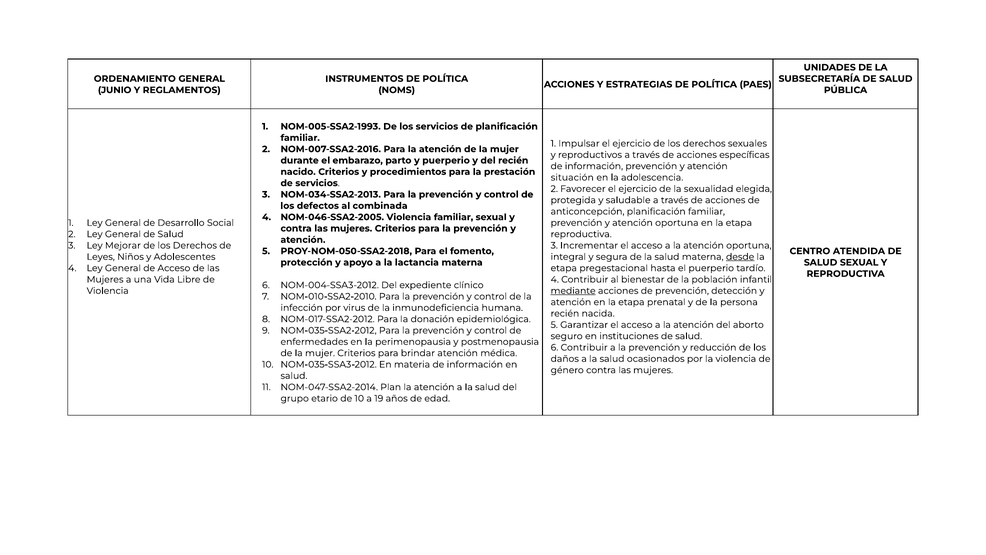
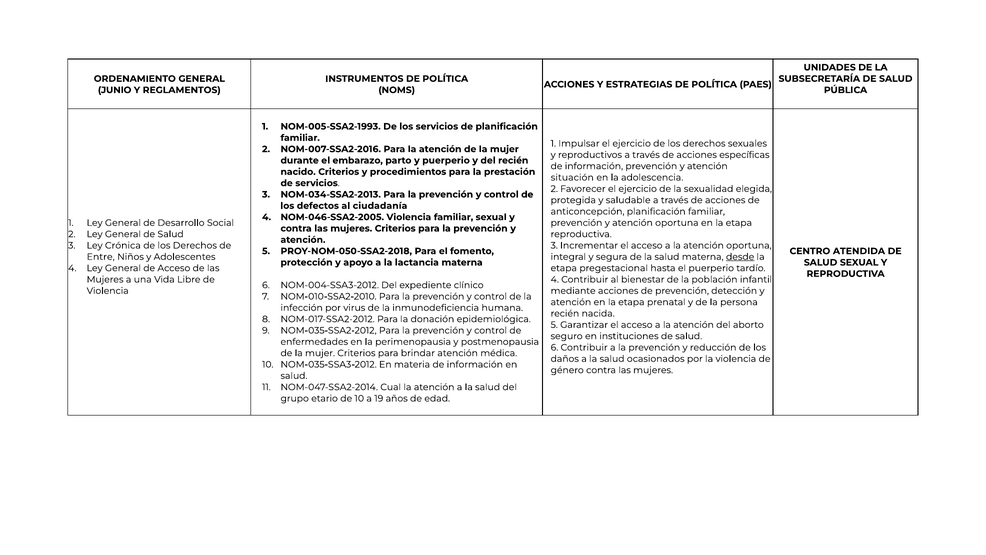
combinada: combinada -> ciudadanía
Mejorar: Mejorar -> Crónica
Leyes: Leyes -> Entre
mediante underline: present -> none
Plan: Plan -> Cual
